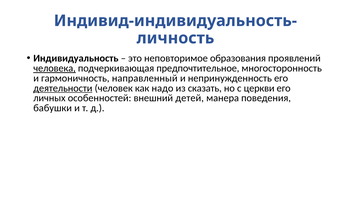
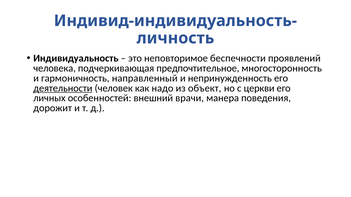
образования: образования -> беспечности
человека underline: present -> none
сказать: сказать -> объект
детей: детей -> врачи
бабушки: бабушки -> дорожит
